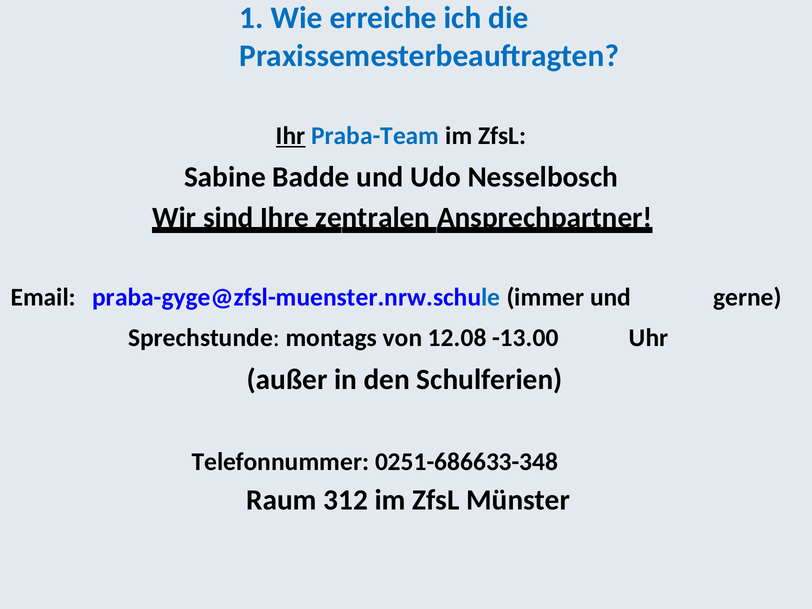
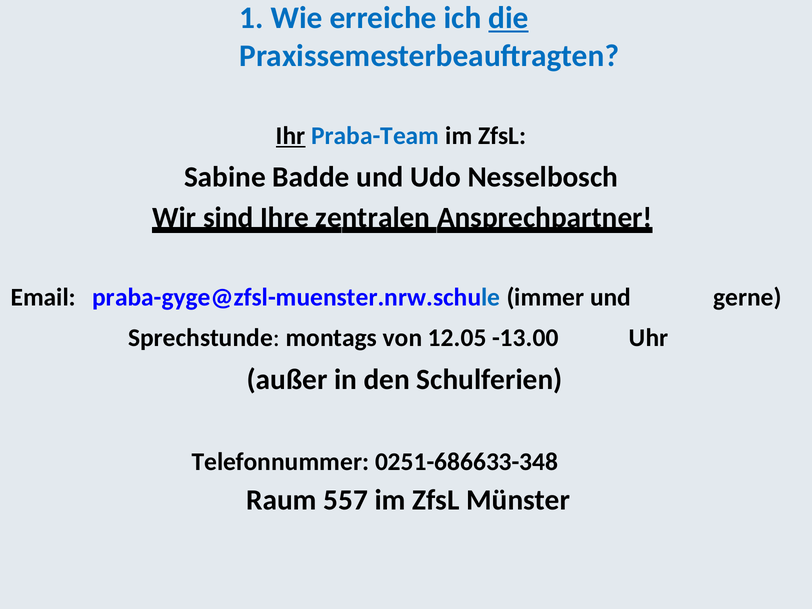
die underline: none -> present
12.08: 12.08 -> 12.05
312: 312 -> 557
